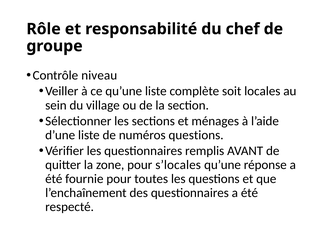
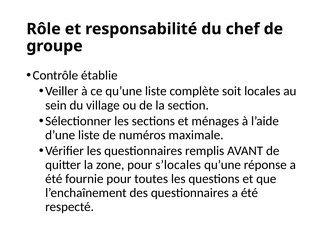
niveau: niveau -> établie
numéros questions: questions -> maximale
